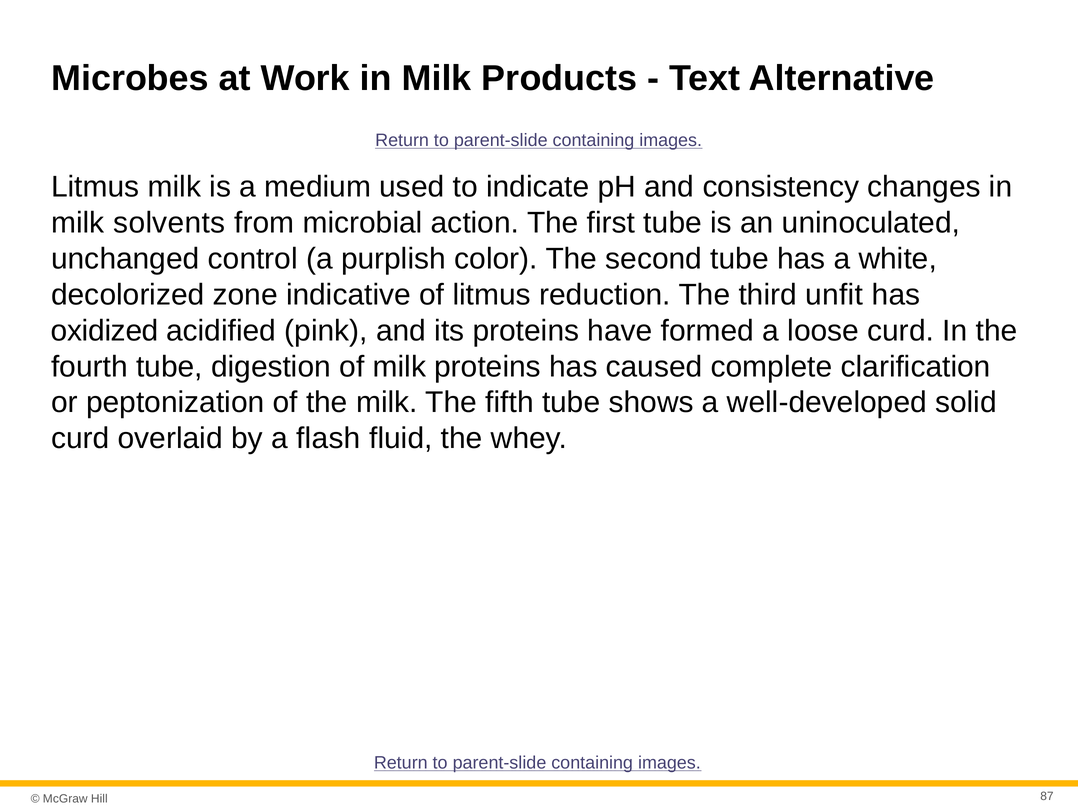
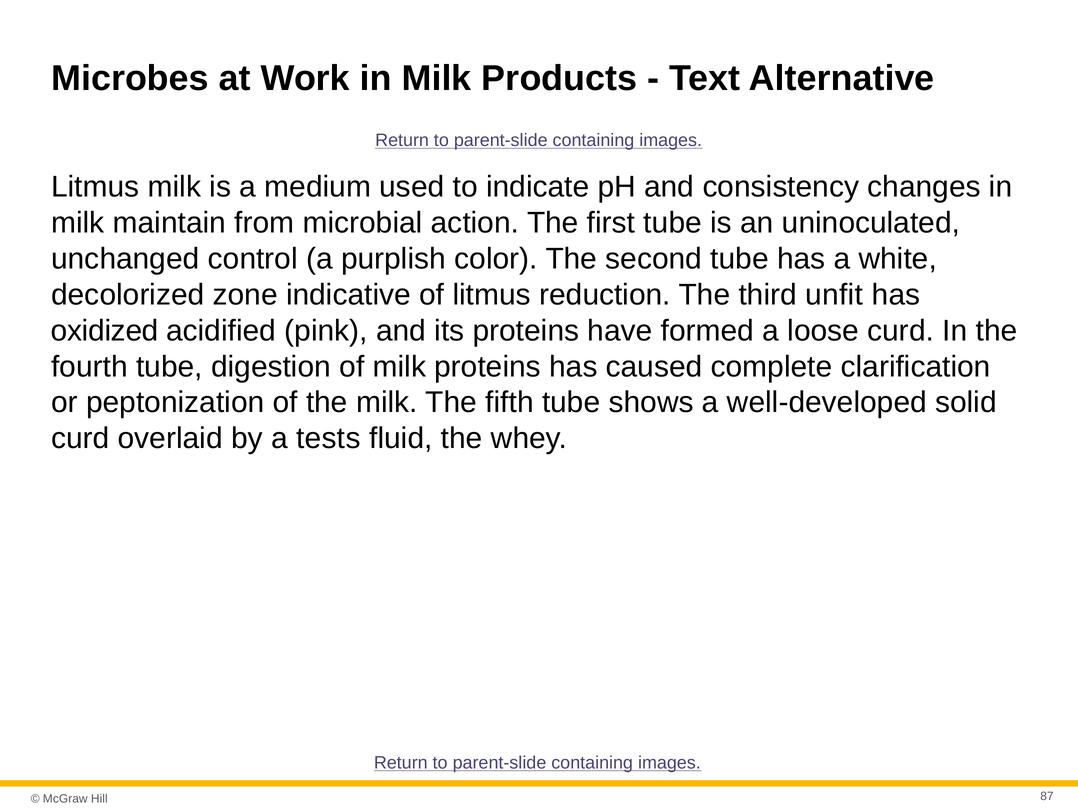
solvents: solvents -> maintain
flash: flash -> tests
